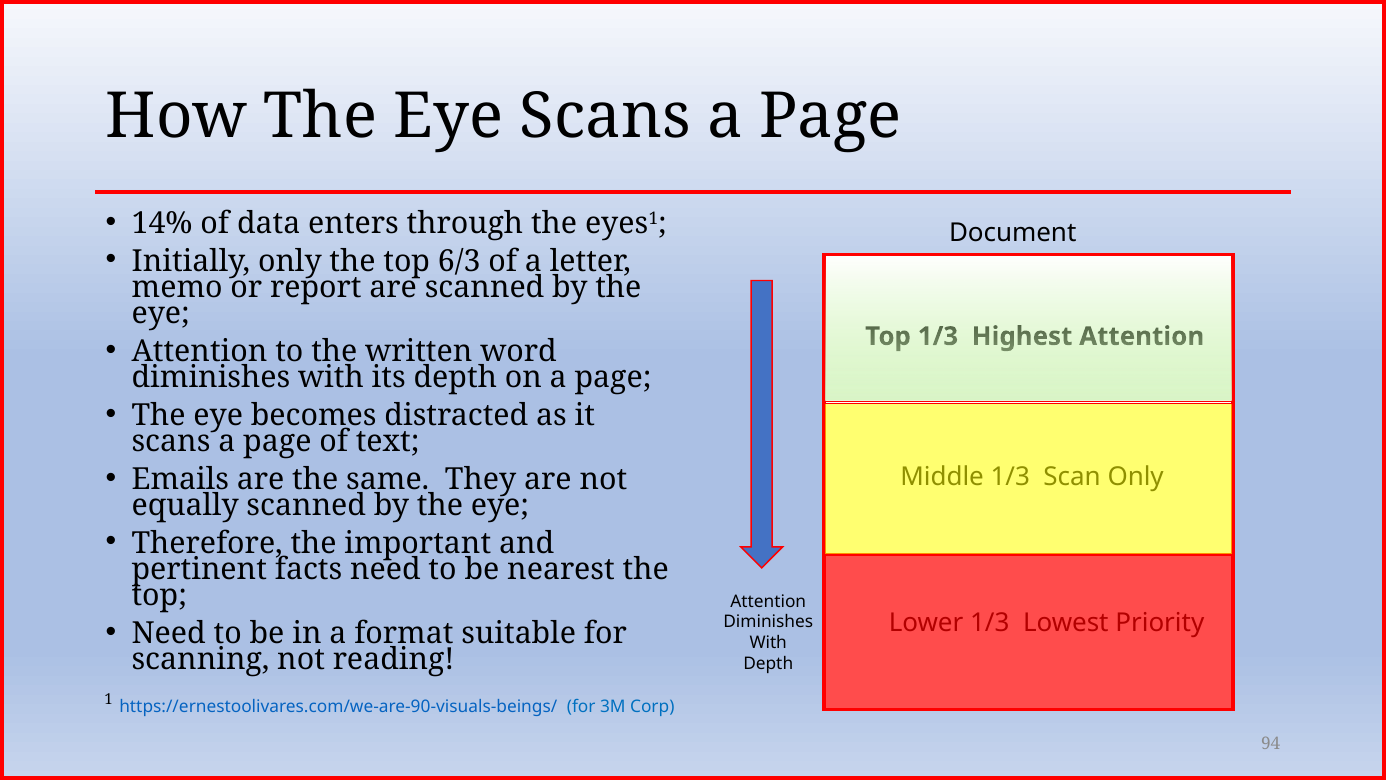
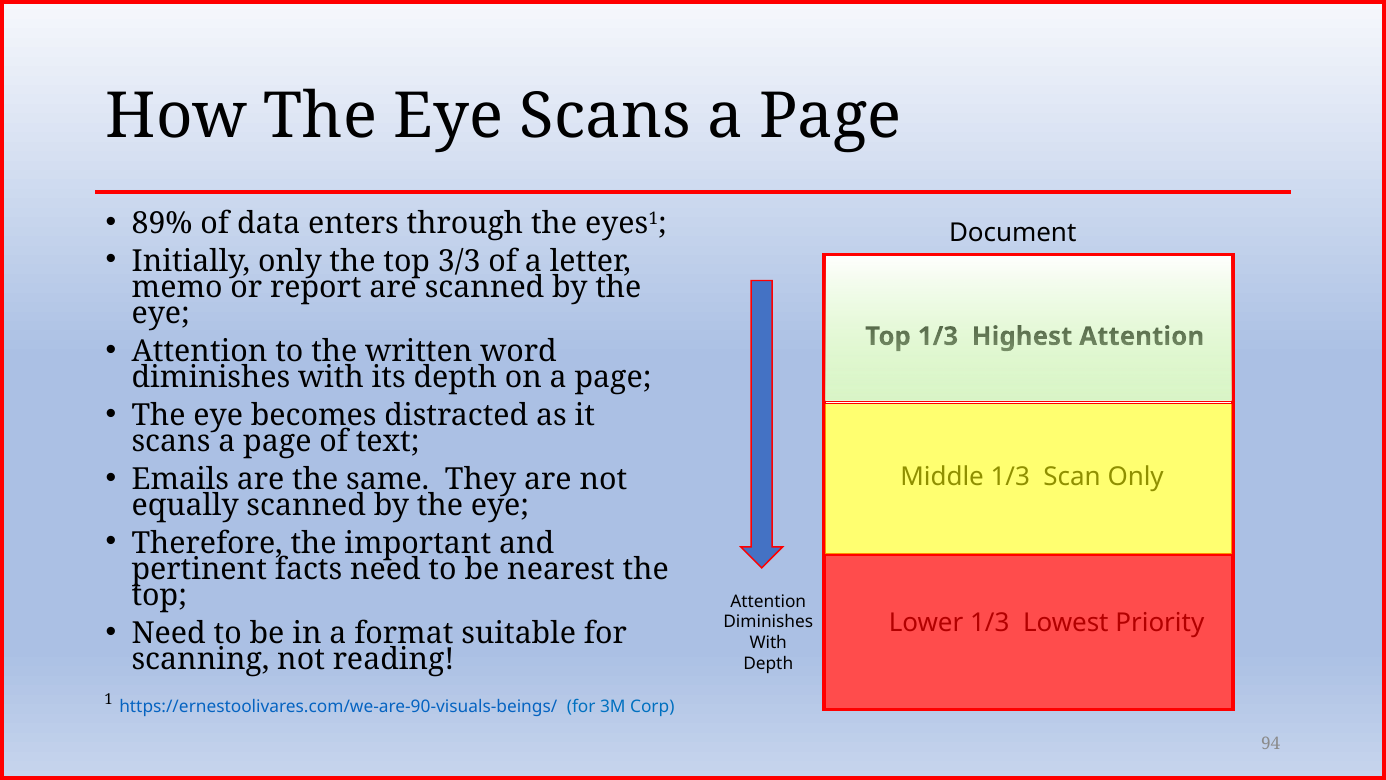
14%: 14% -> 89%
6/3: 6/3 -> 3/3
